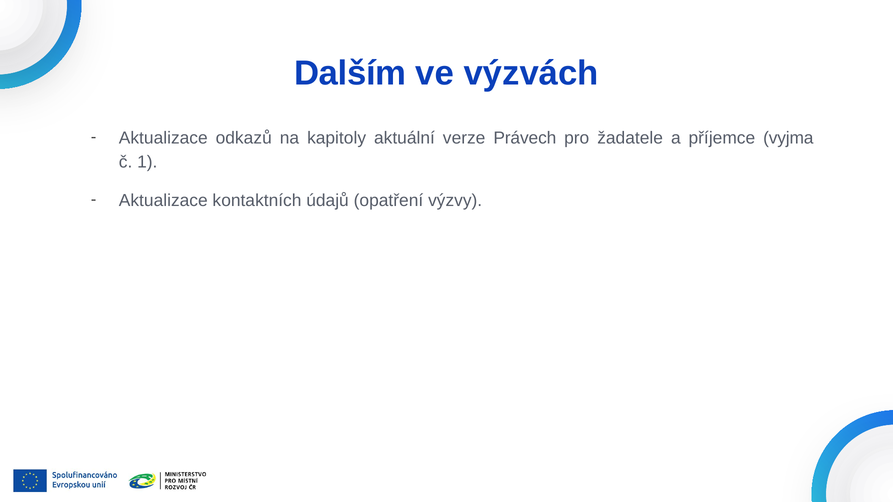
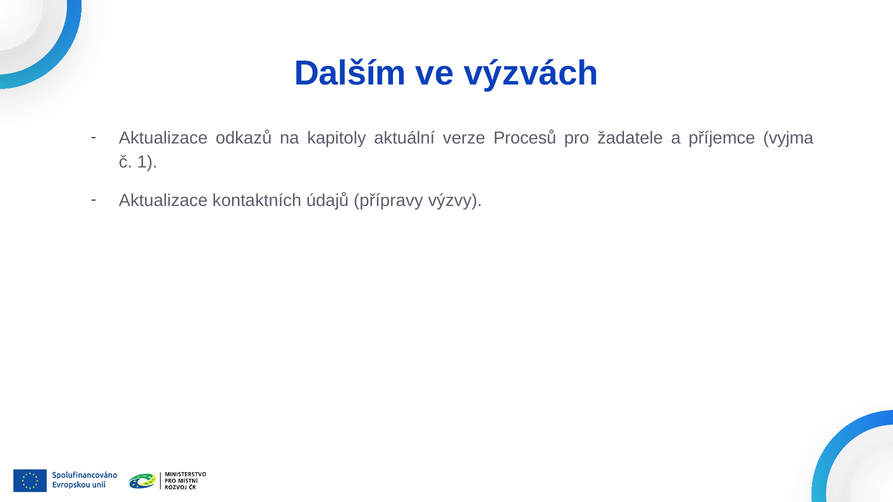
Právech: Právech -> Procesů
opatření: opatření -> přípravy
